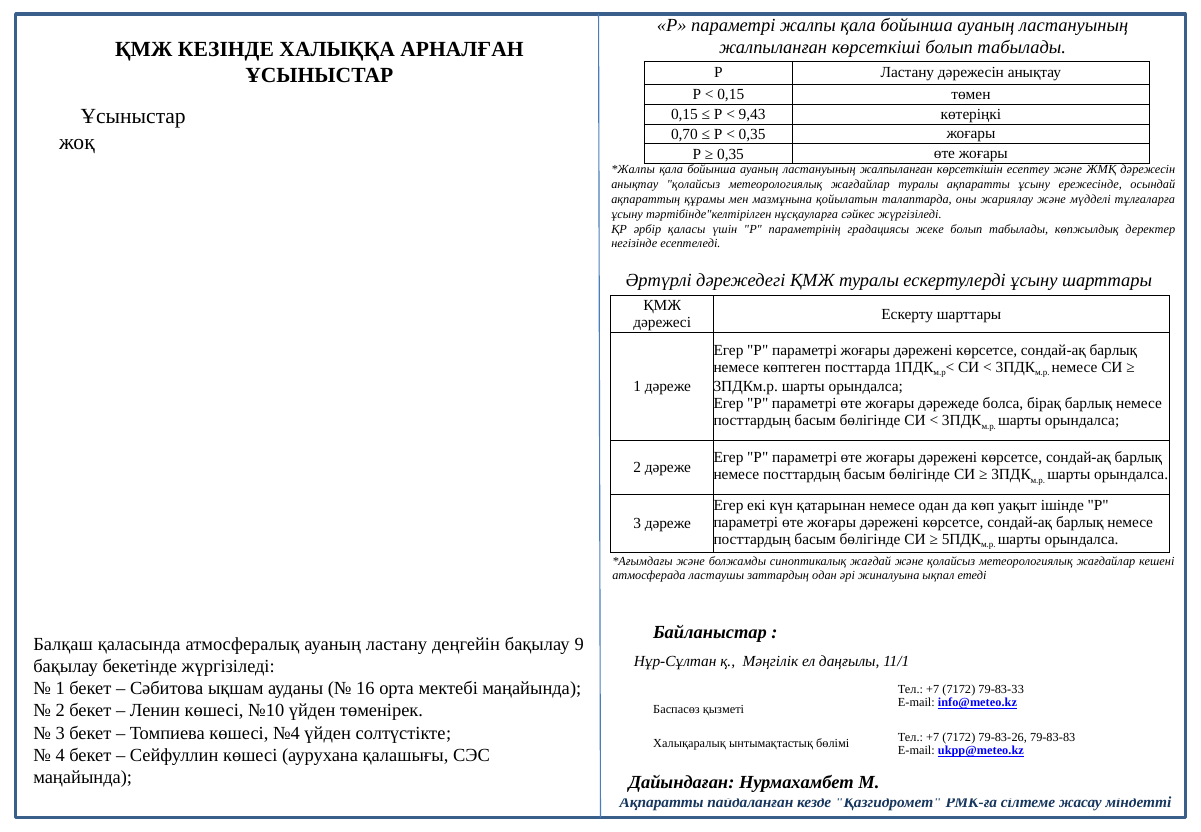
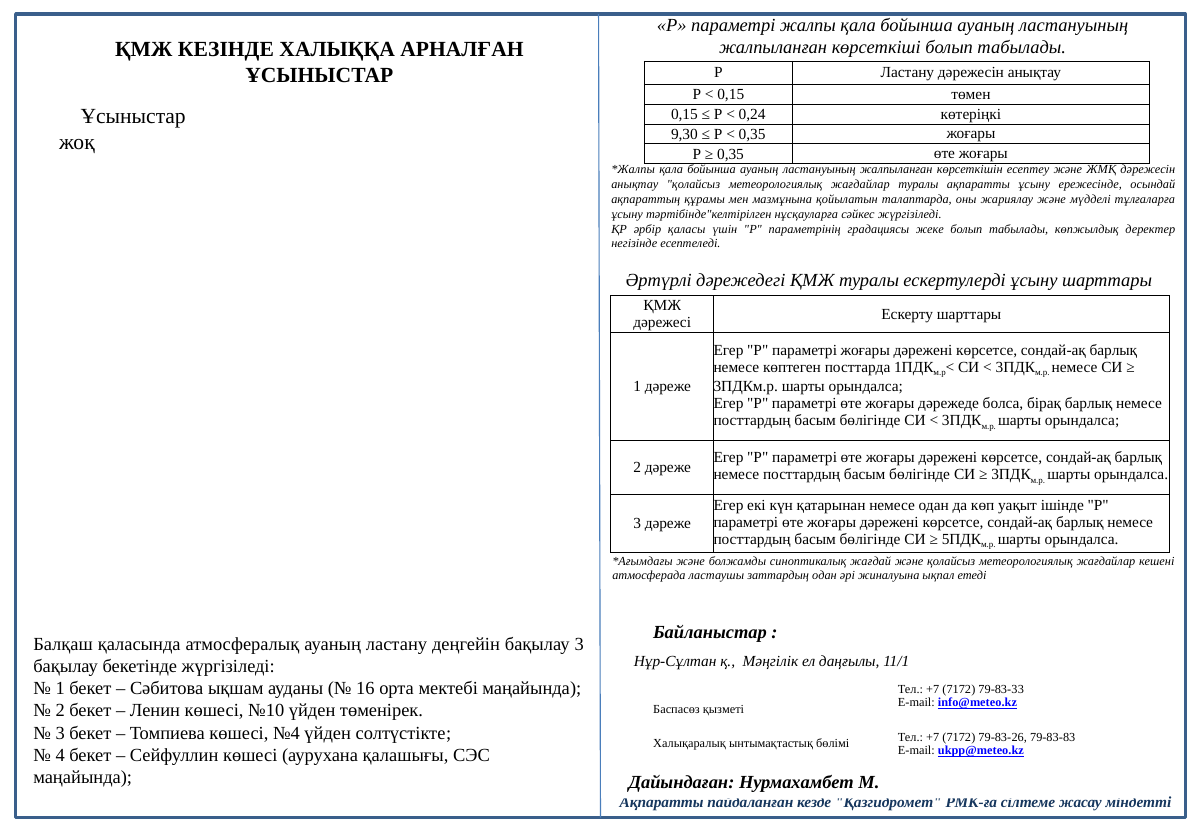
9,43: 9,43 -> 0,24
0,70: 0,70 -> 9,30
бақылау 9: 9 -> 3
